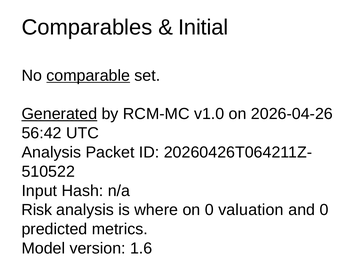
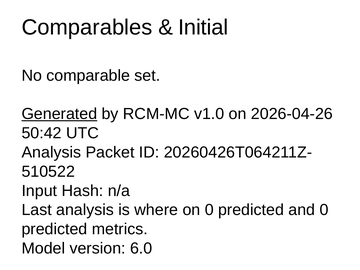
comparable underline: present -> none
56:42: 56:42 -> 50:42
Risk: Risk -> Last
on 0 valuation: valuation -> predicted
1.6: 1.6 -> 6.0
